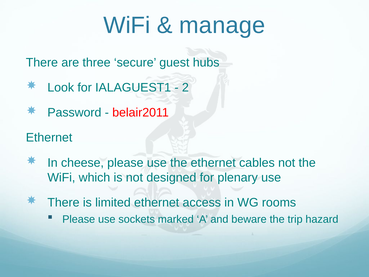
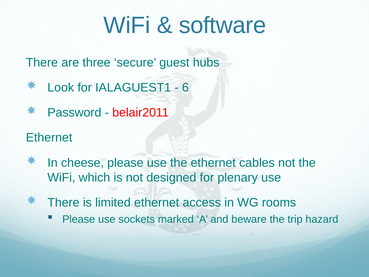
manage: manage -> software
2: 2 -> 6
